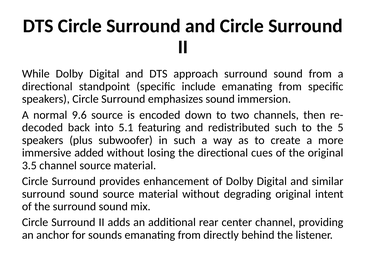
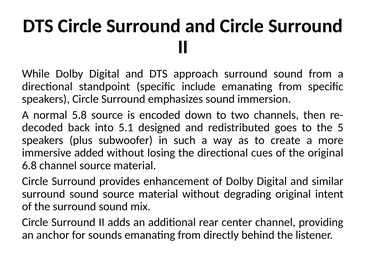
9.6: 9.6 -> 5.8
featuring: featuring -> designed
redistributed such: such -> goes
3.5: 3.5 -> 6.8
